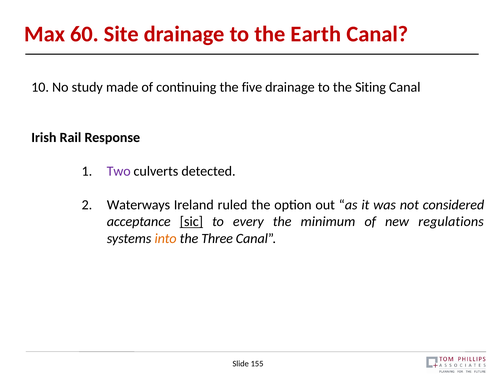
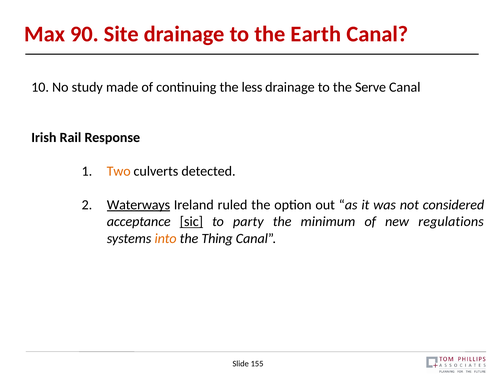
60: 60 -> 90
five: five -> less
Siting: Siting -> Serve
Two colour: purple -> orange
Waterways underline: none -> present
every: every -> party
Three: Three -> Thing
